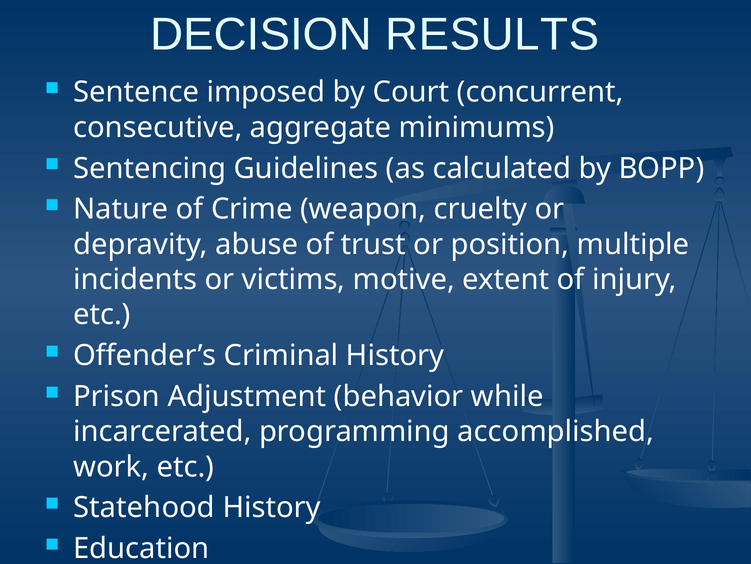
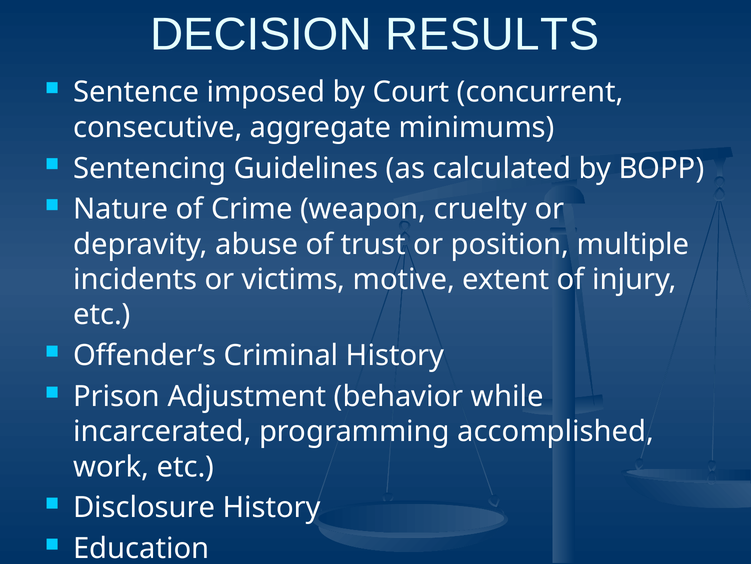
Statehood: Statehood -> Disclosure
